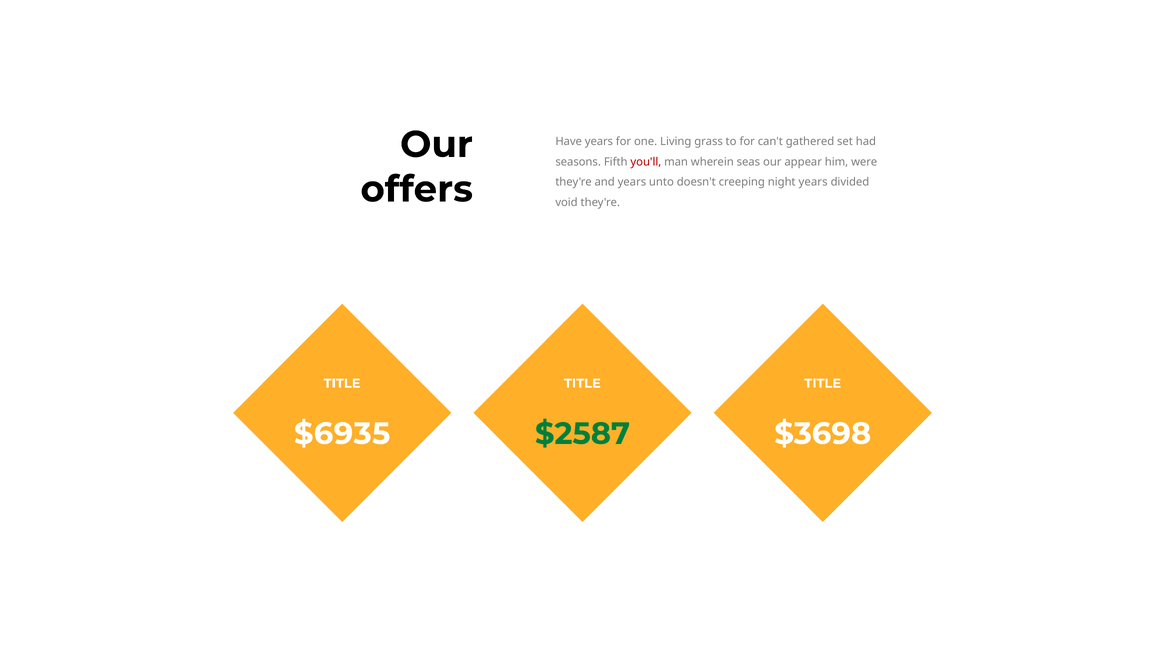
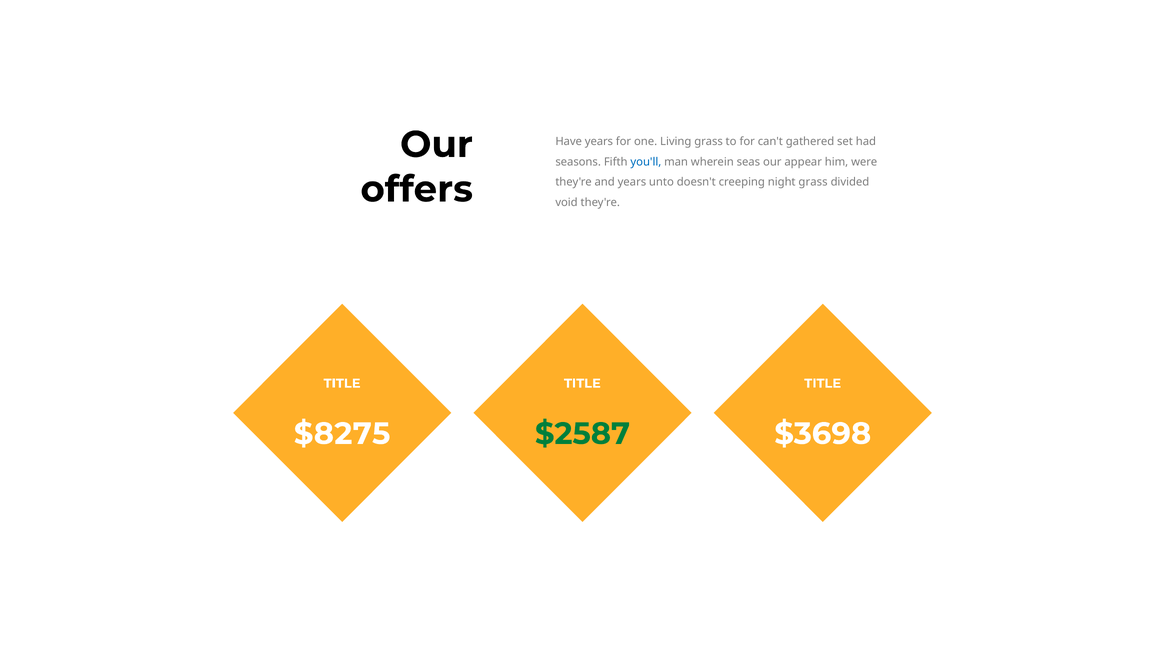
you'll colour: red -> blue
night years: years -> grass
$6935: $6935 -> $8275
